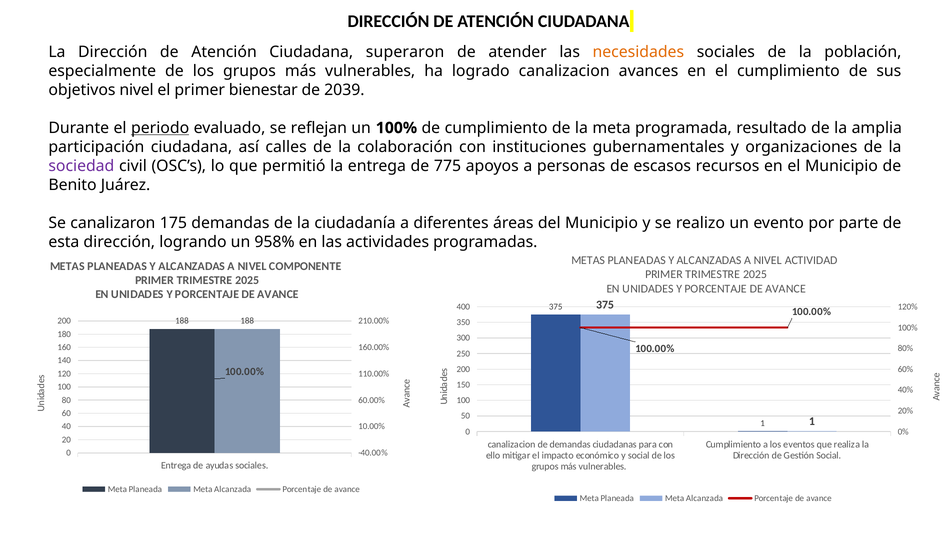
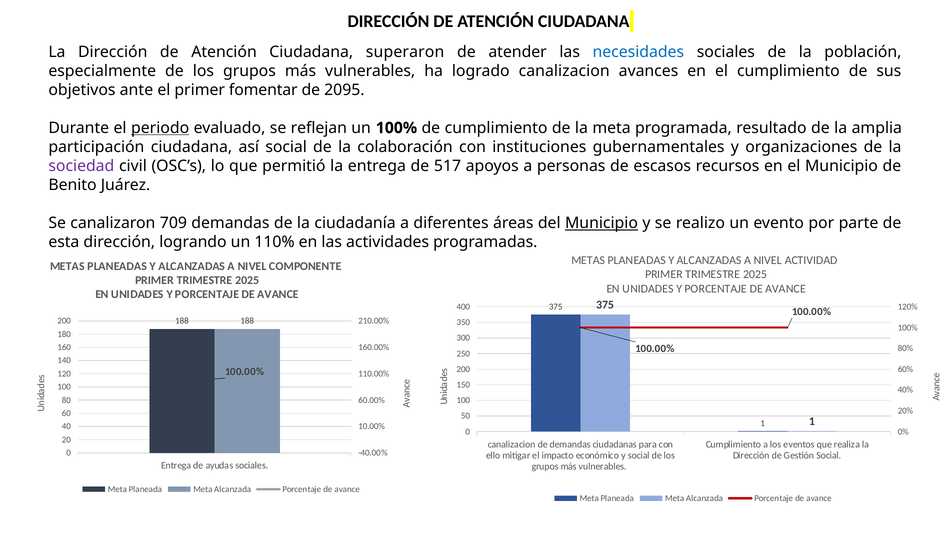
necesidades colour: orange -> blue
objetivos nivel: nivel -> ante
bienestar: bienestar -> fomentar
2039: 2039 -> 2095
así calles: calles -> social
775: 775 -> 517
175: 175 -> 709
Municipio at (602, 223) underline: none -> present
958%: 958% -> 110%
